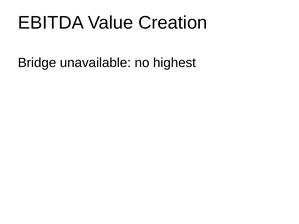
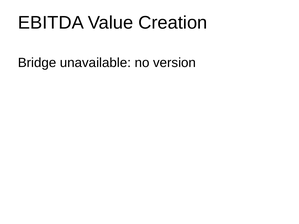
highest: highest -> version
